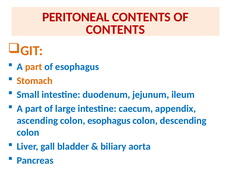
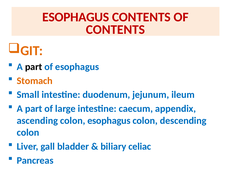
PERITONEAL at (76, 17): PERITONEAL -> ESOPHAGUS
part at (34, 67) colour: orange -> black
aorta: aorta -> celiac
